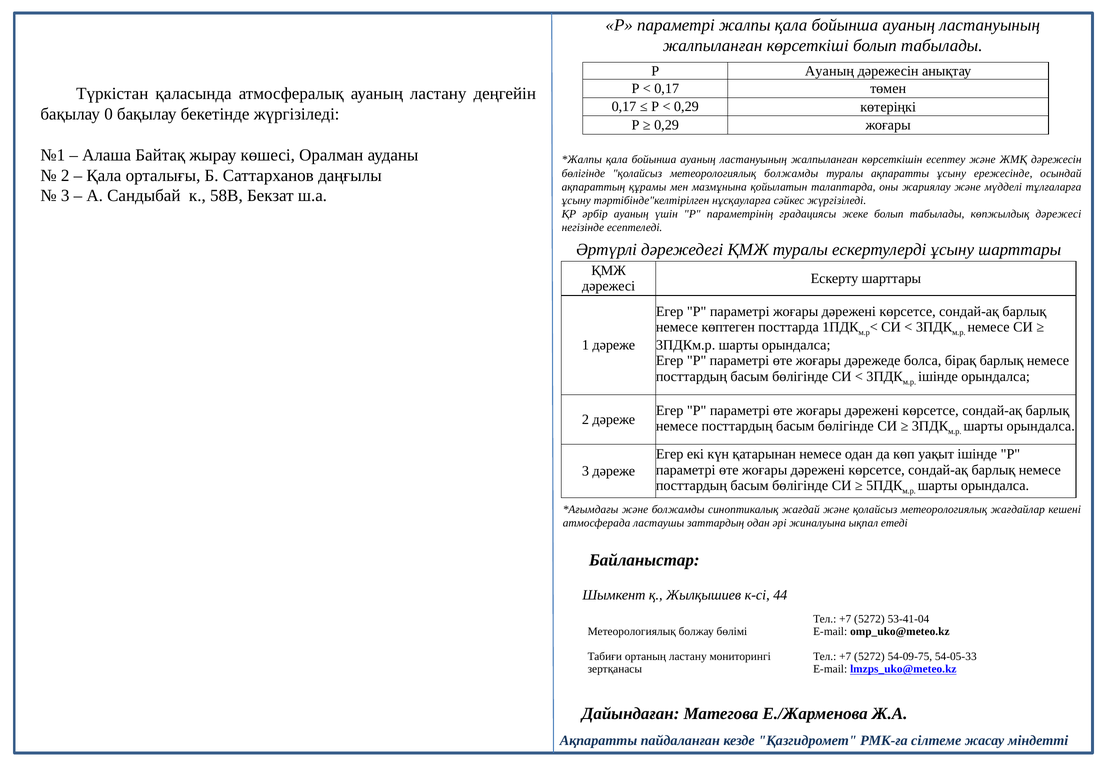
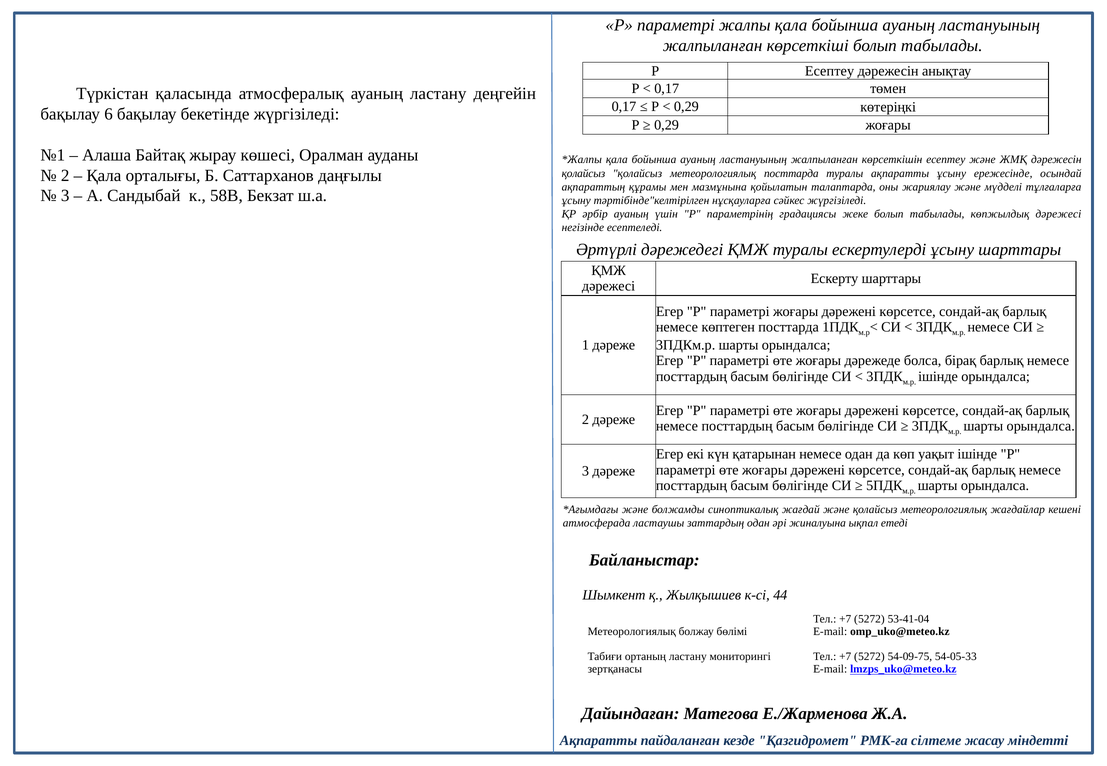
Р Ауаның: Ауаның -> Есептеу
0: 0 -> 6
бөлігінде at (583, 173): бөлігінде -> қолайсыз
метеорологиялық болжамды: болжамды -> посттарда
